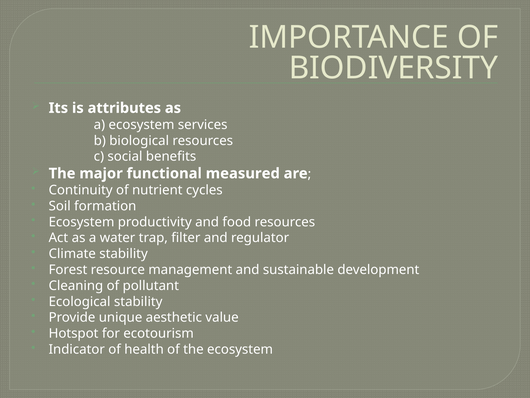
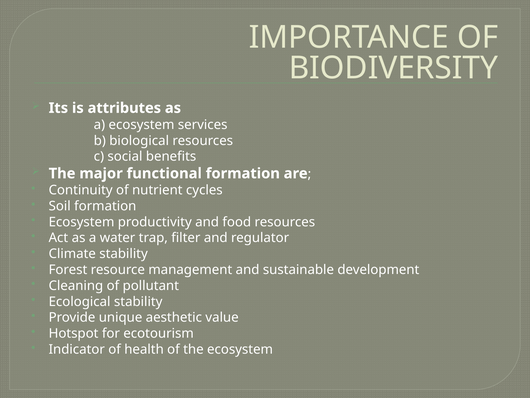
functional measured: measured -> formation
